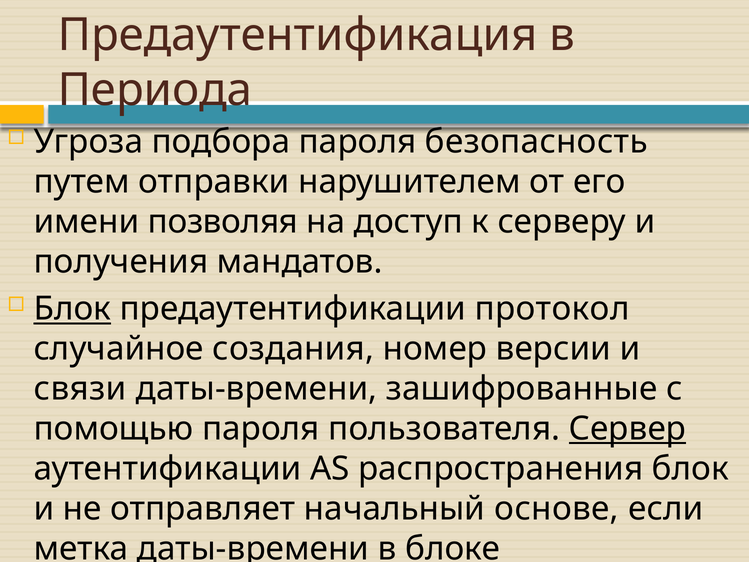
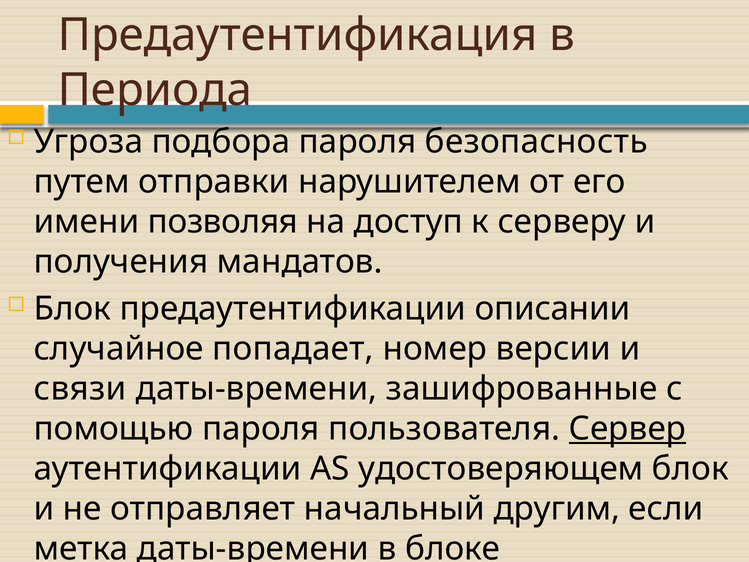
Блок at (72, 309) underline: present -> none
протокол: протокол -> описании
случайное создания: создания -> попадает
распространения: распространения -> удостоверяющем
основе: основе -> другим
